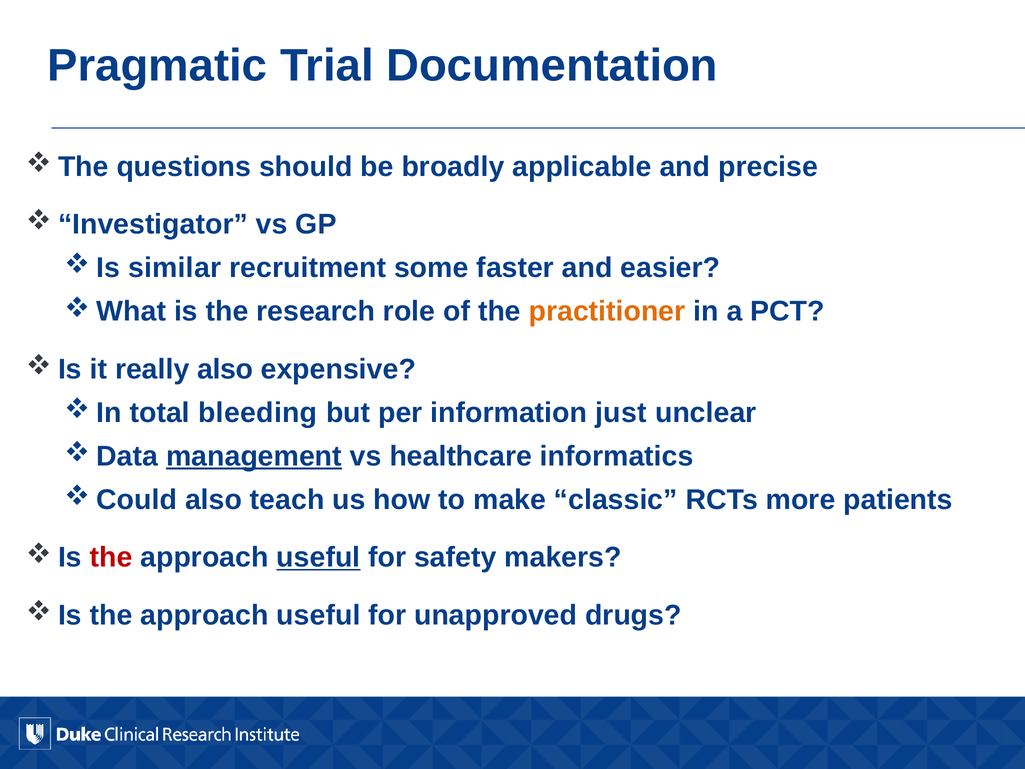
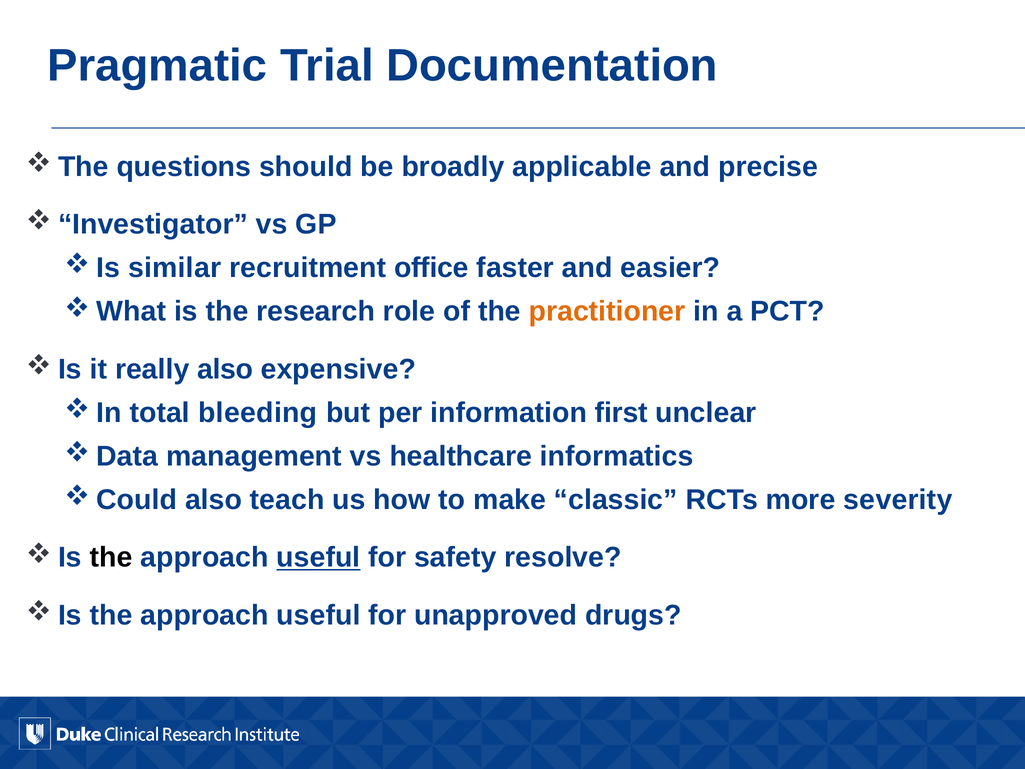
some: some -> office
just: just -> first
management underline: present -> none
patients: patients -> severity
the at (111, 557) colour: red -> black
makers: makers -> resolve
